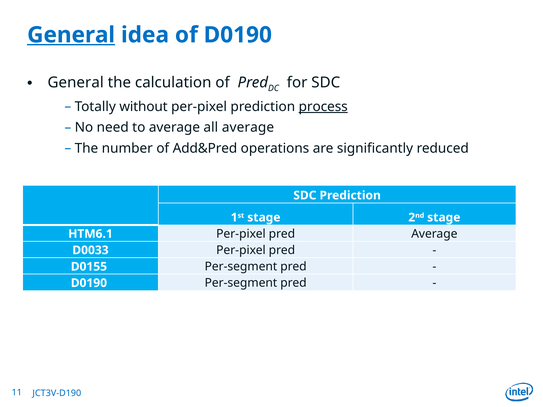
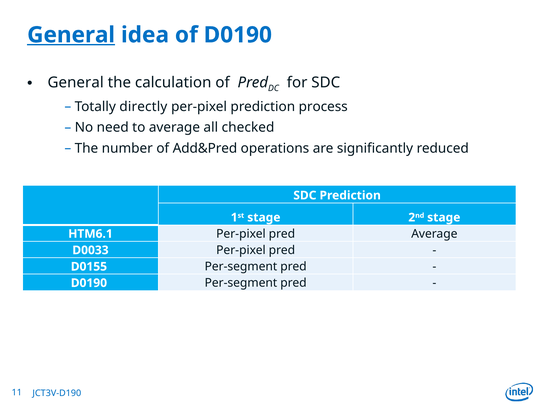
without: without -> directly
process underline: present -> none
all average: average -> checked
